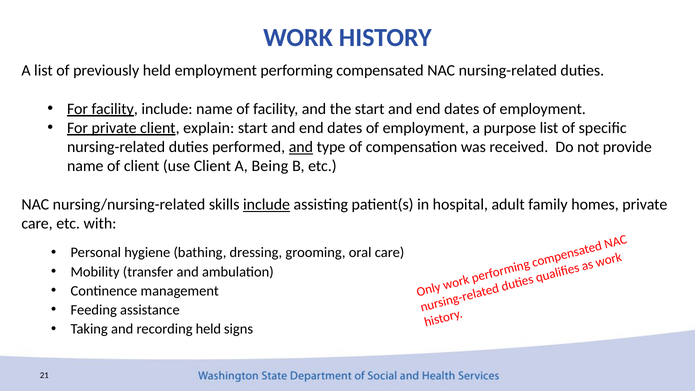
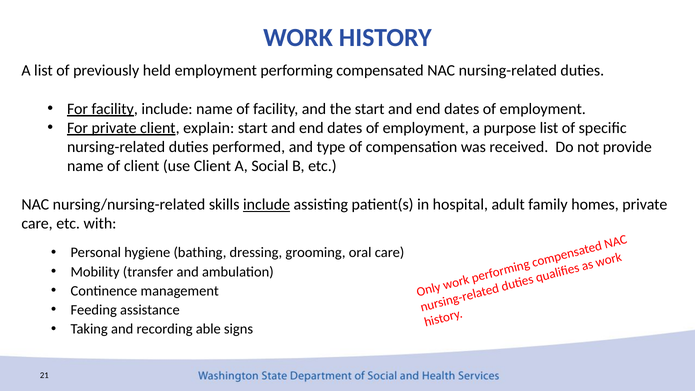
and at (301, 147) underline: present -> none
Being: Being -> Social
recording held: held -> able
